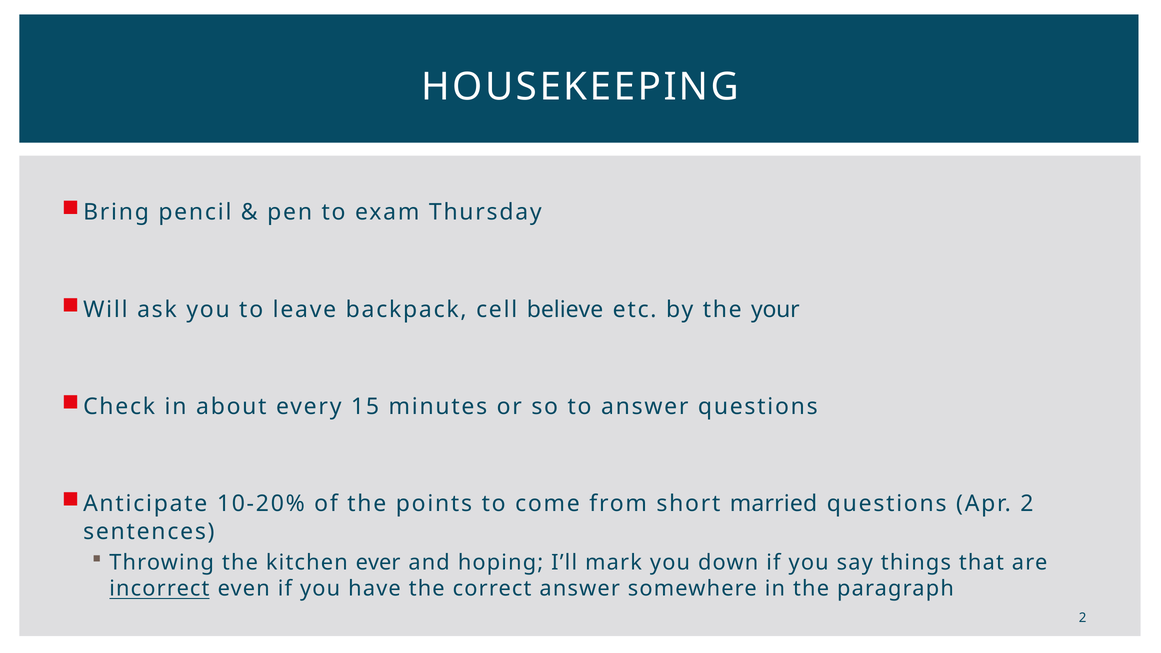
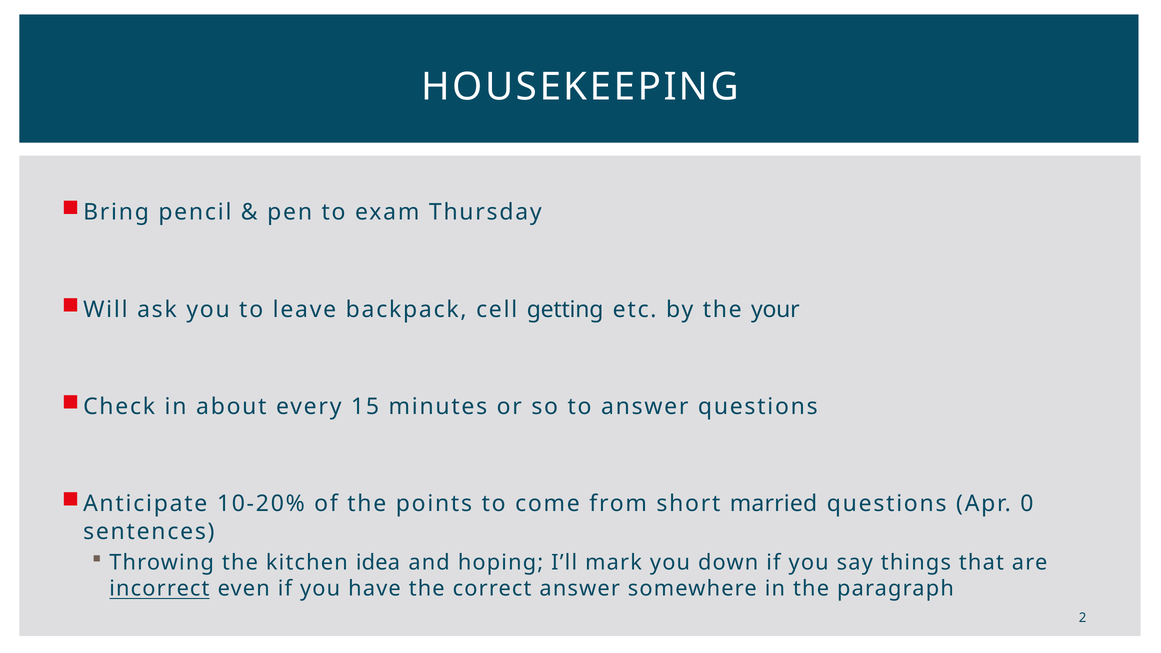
believe: believe -> getting
Apr 2: 2 -> 0
ever: ever -> idea
